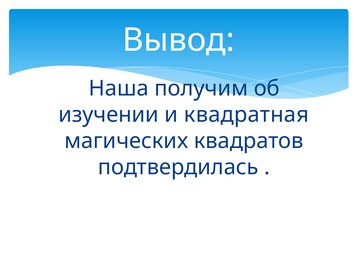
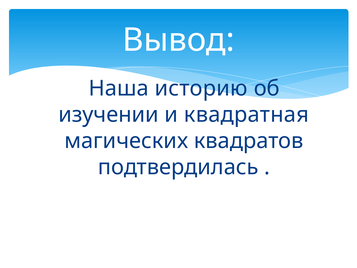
получим: получим -> историю
